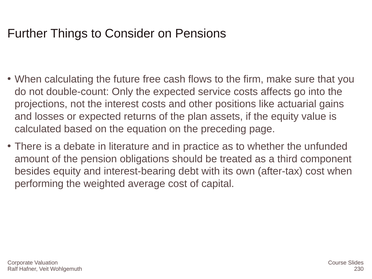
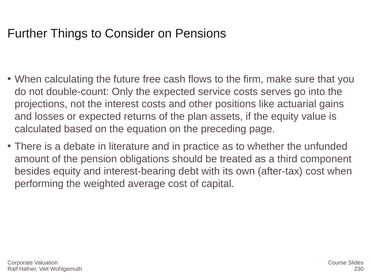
affects: affects -> serves
